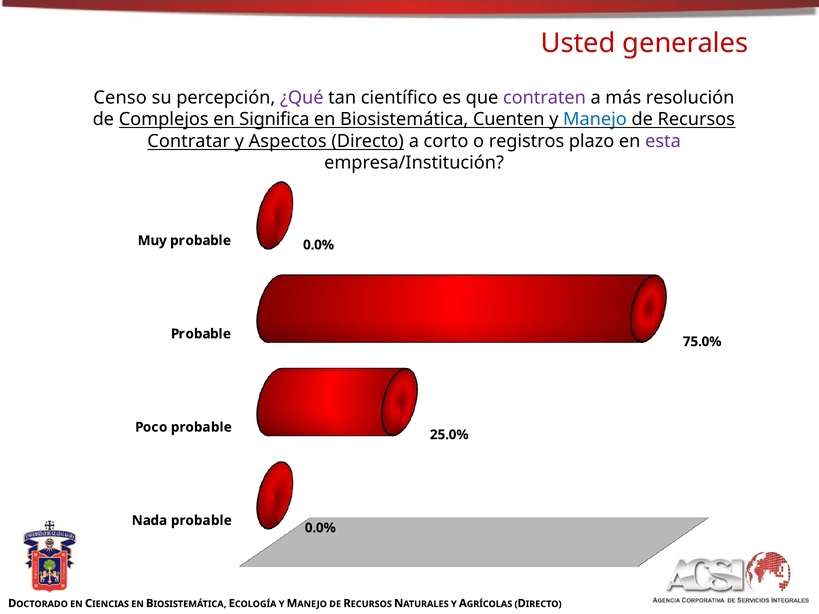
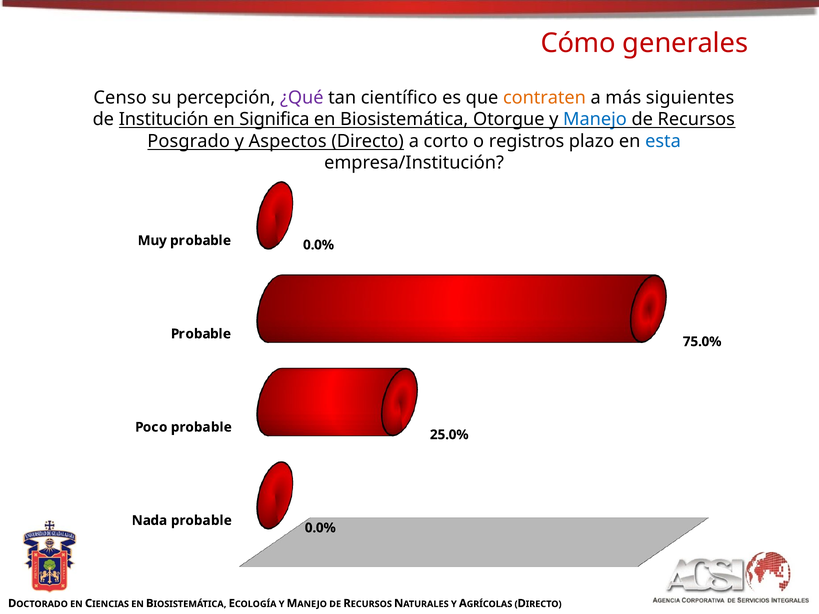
Usted: Usted -> Cómo
contraten colour: purple -> orange
resolución: resolución -> siguientes
Complejos: Complejos -> Institución
Cuenten: Cuenten -> Otorgue
Contratar: Contratar -> Posgrado
esta colour: purple -> blue
